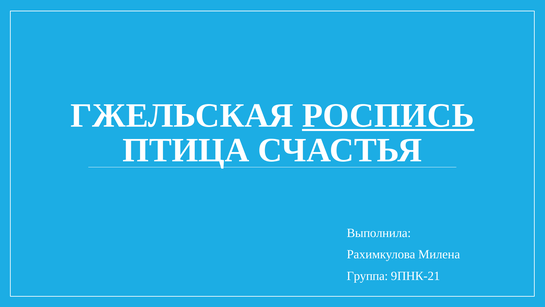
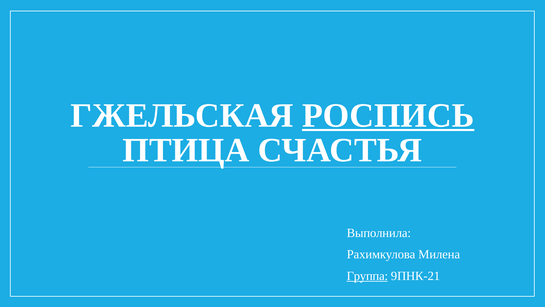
Группа underline: none -> present
